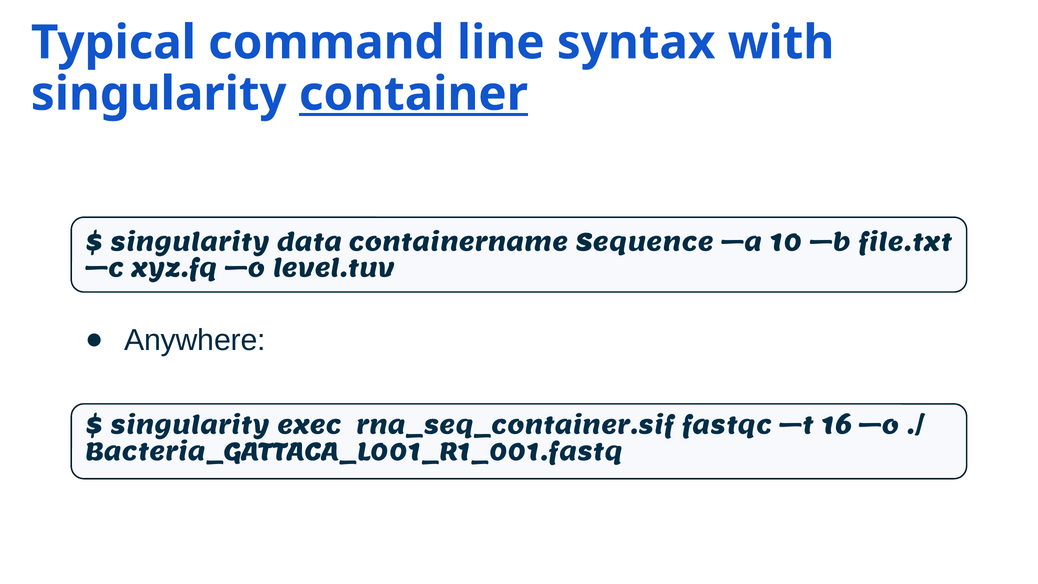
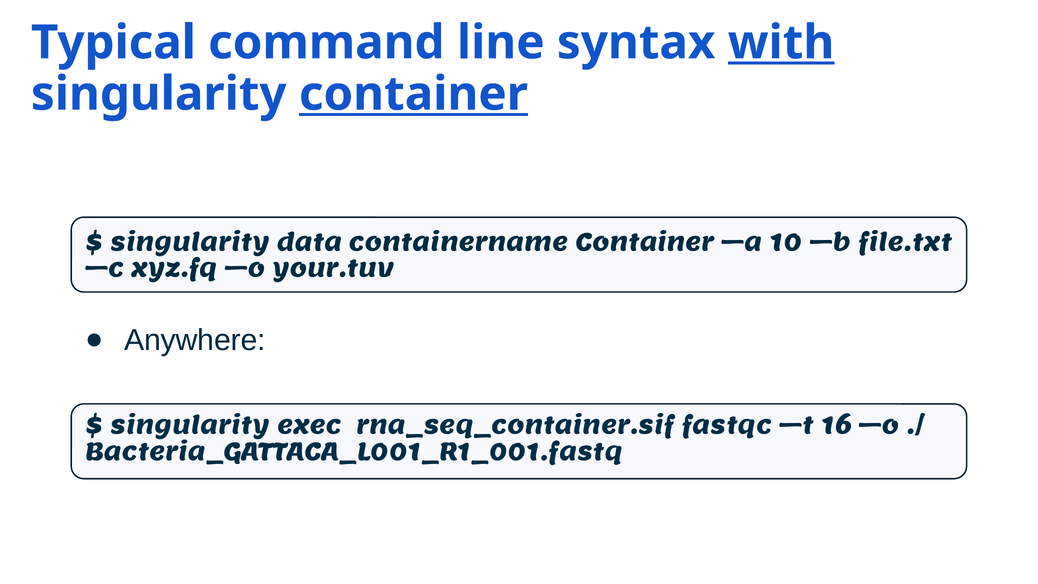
with underline: none -> present
containername Sequence: Sequence -> Container
level.tuv: level.tuv -> your.tuv
